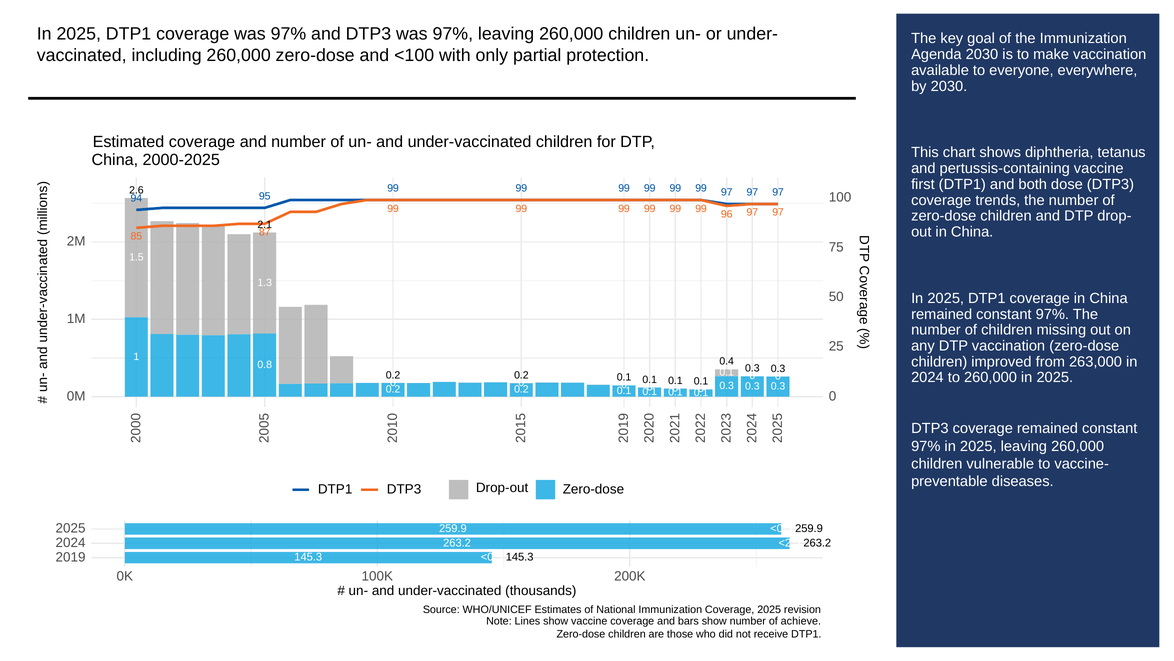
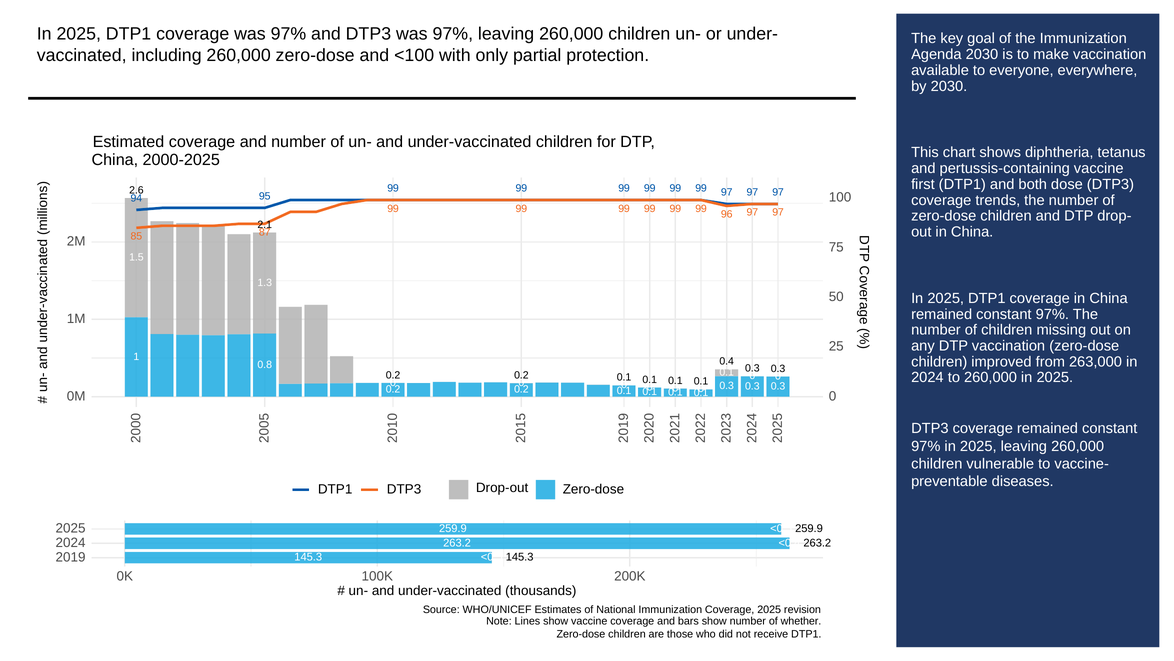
<2.5: <2.5 -> <0.4
achieve: achieve -> whether
